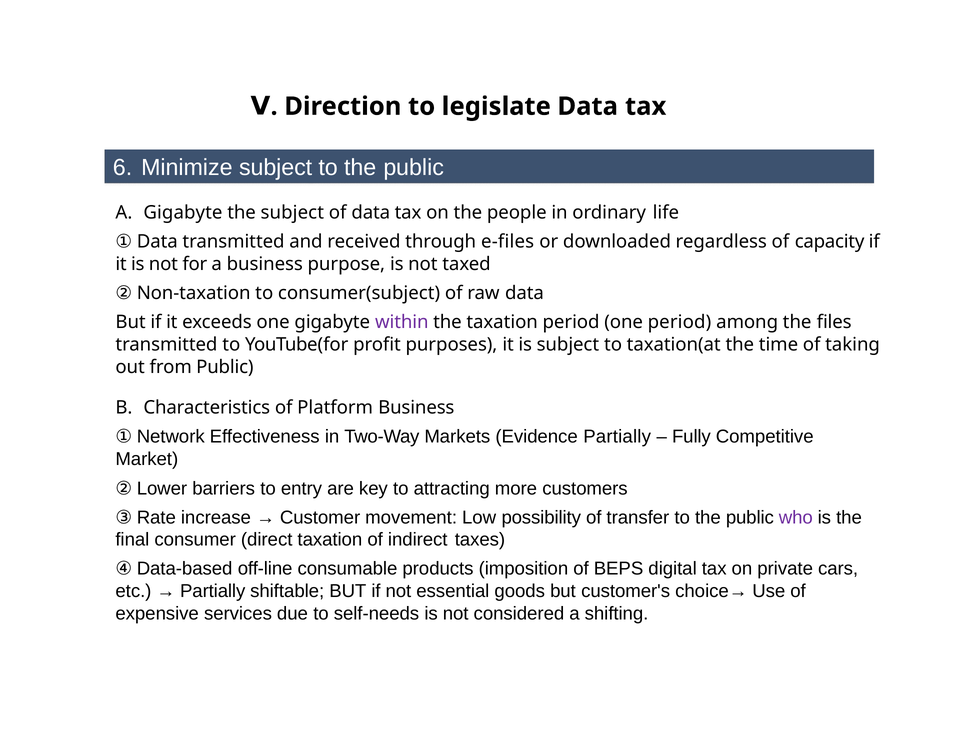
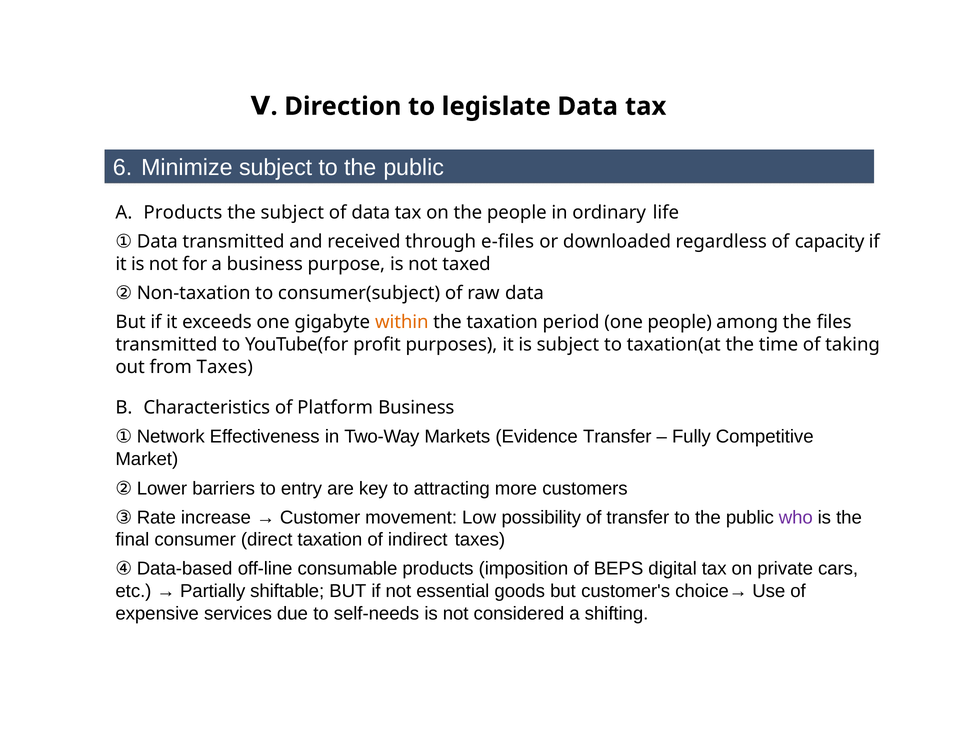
A Gigabyte: Gigabyte -> Products
within colour: purple -> orange
one period: period -> people
from Public: Public -> Taxes
Evidence Partially: Partially -> Transfer
